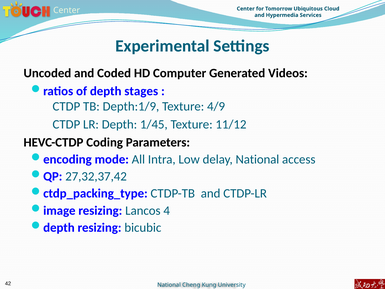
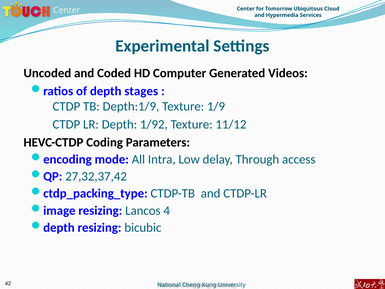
4/9: 4/9 -> 1/9
1/45: 1/45 -> 1/92
delay National: National -> Through
